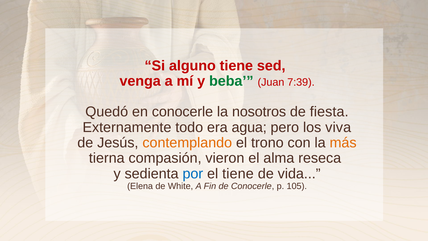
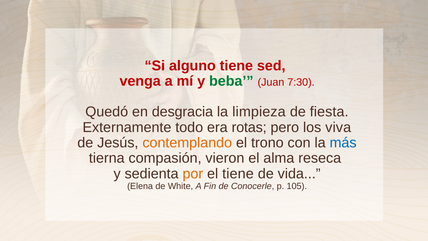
7:39: 7:39 -> 7:30
en conocerle: conocerle -> desgracia
nosotros: nosotros -> limpieza
agua: agua -> rotas
más colour: orange -> blue
por colour: blue -> orange
